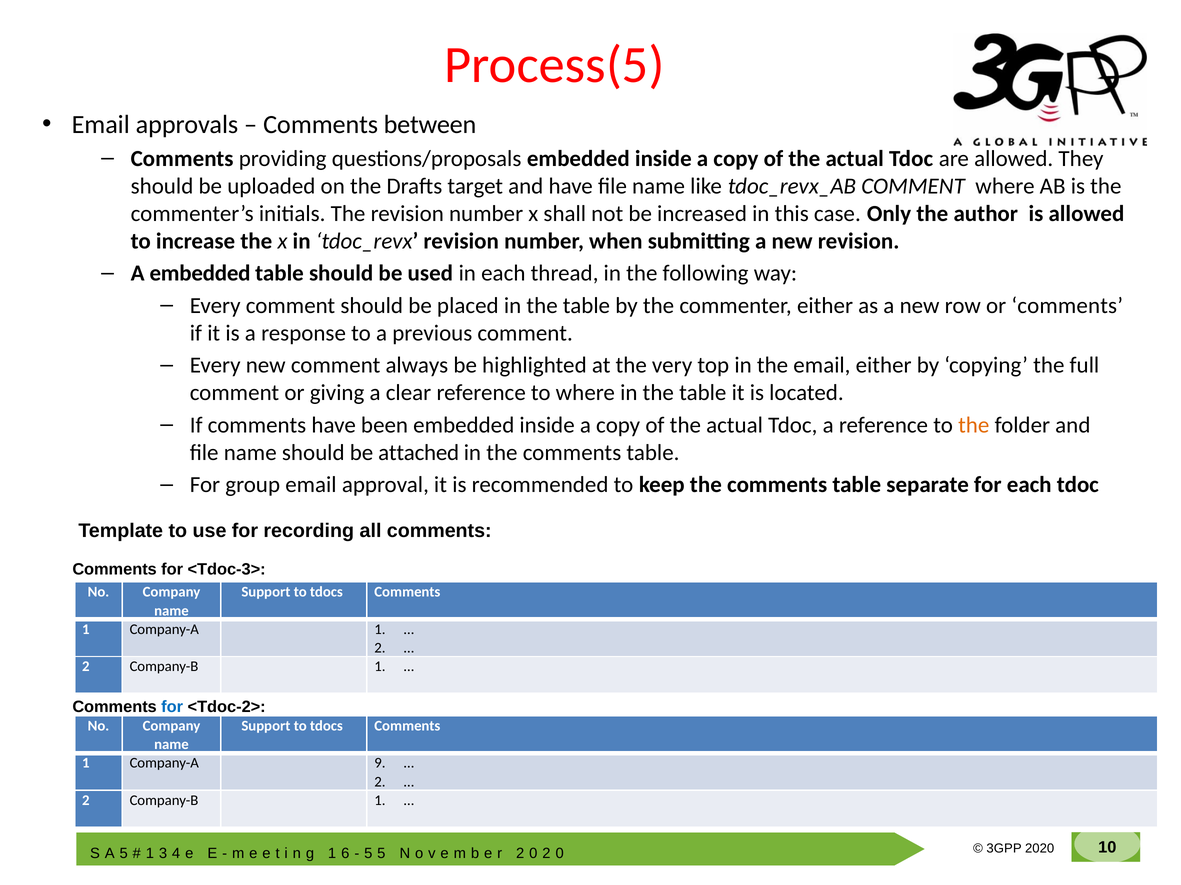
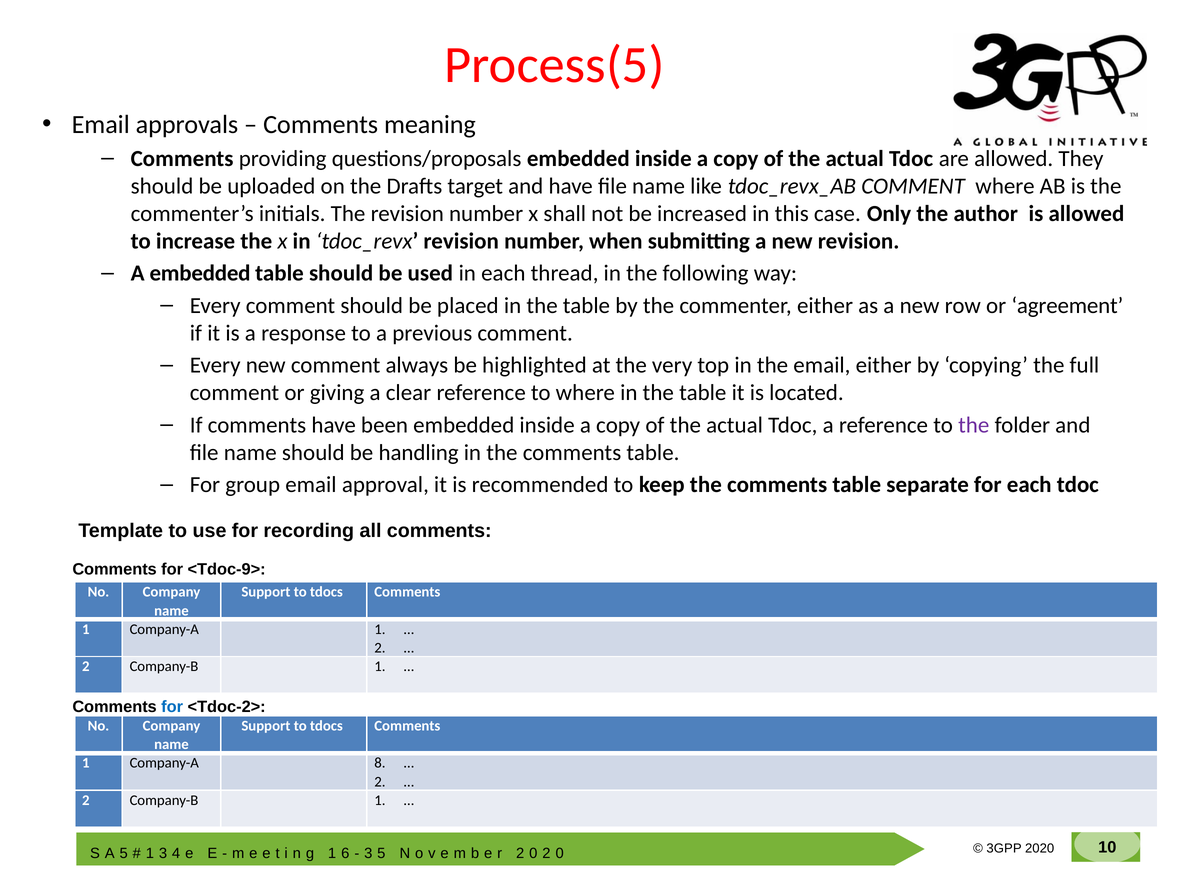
between: between -> meaning
or comments: comments -> agreement
the at (974, 425) colour: orange -> purple
attached: attached -> handling
<Tdoc-3>: <Tdoc-3> -> <Tdoc-9>
9: 9 -> 8
5 at (368, 854): 5 -> 3
